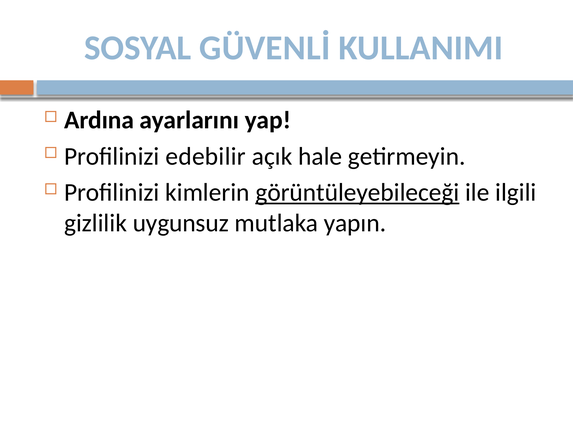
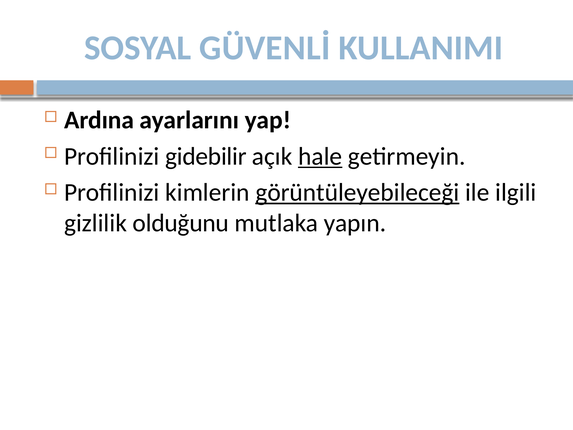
edebilir: edebilir -> gidebilir
hale underline: none -> present
uygunsuz: uygunsuz -> olduğunu
